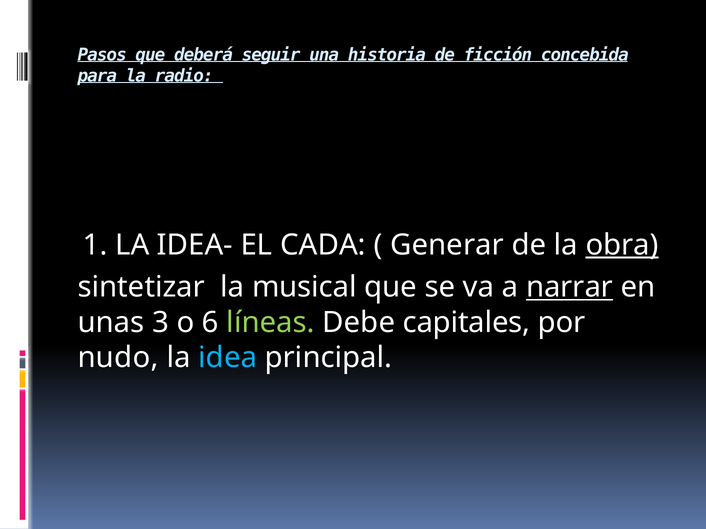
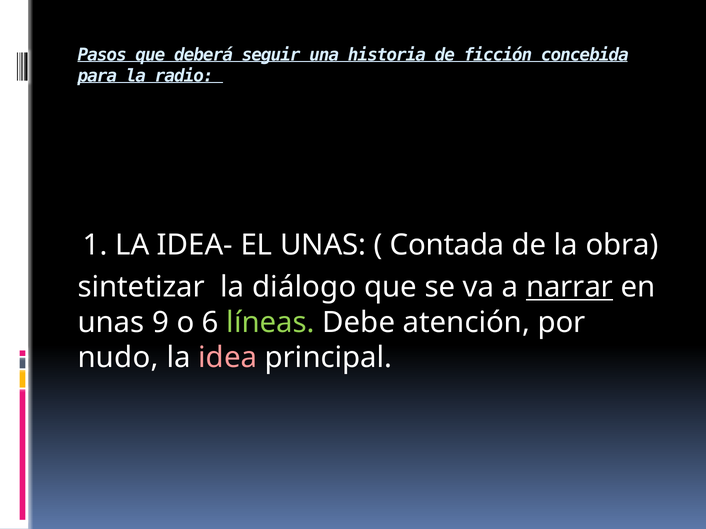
EL CADA: CADA -> UNAS
Generar: Generar -> Contada
obra underline: present -> none
musical: musical -> diálogo
3: 3 -> 9
capitales: capitales -> atención
idea colour: light blue -> pink
